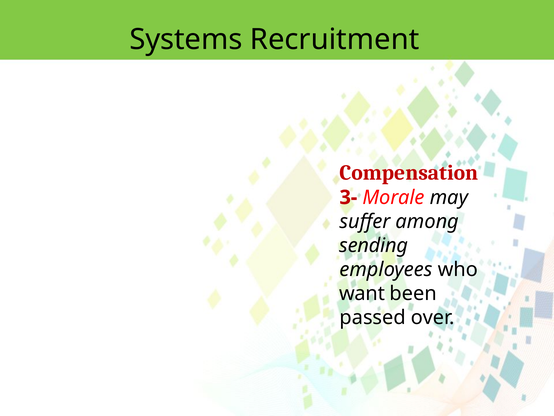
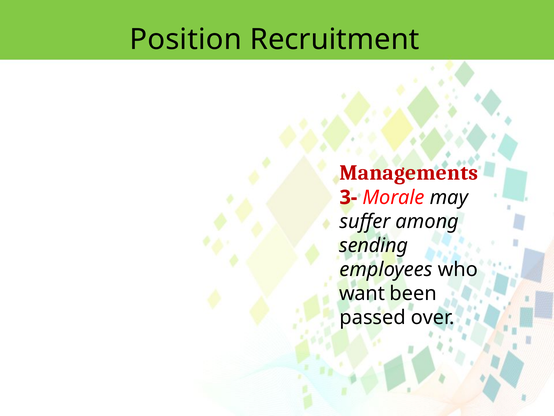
Systems: Systems -> Position
Compensation: Compensation -> Managements
